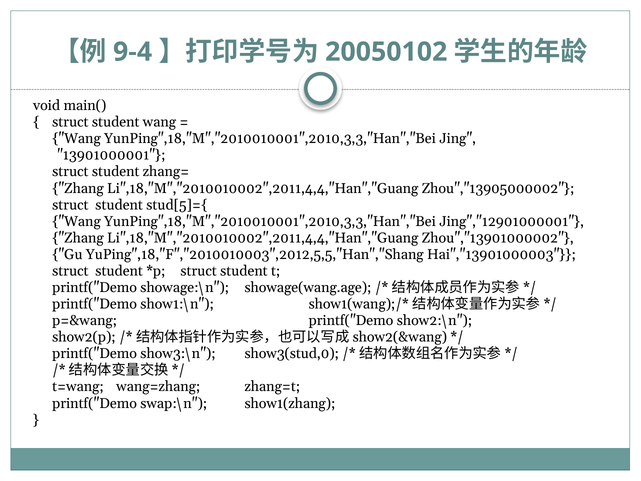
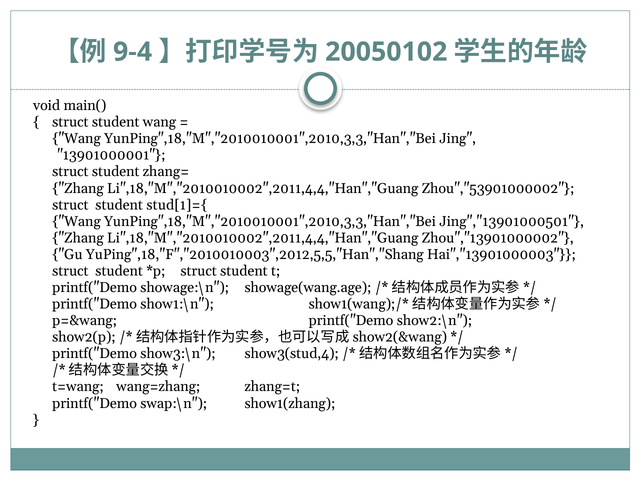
Zhou","13905000002: Zhou","13905000002 -> Zhou","53901000002
stud[5]={: stud[5]={ -> stud[1]={
Jing","12901000001: Jing","12901000001 -> Jing","13901000501
show3(stud,0: show3(stud,0 -> show3(stud,4
